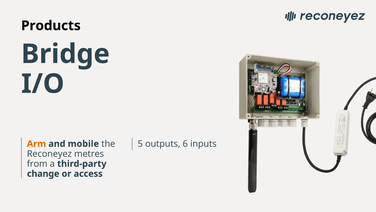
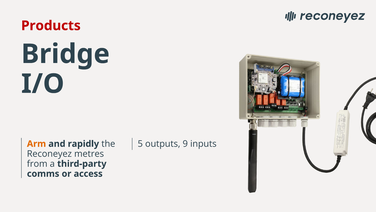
Products colour: black -> red
6: 6 -> 9
mobile: mobile -> rapidly
change: change -> comms
